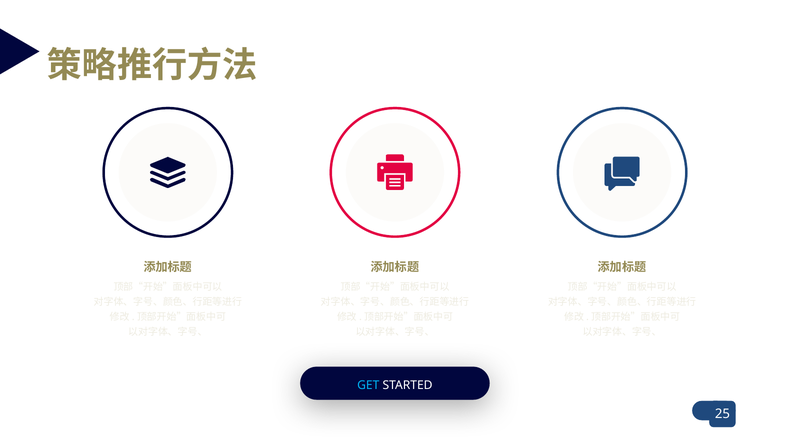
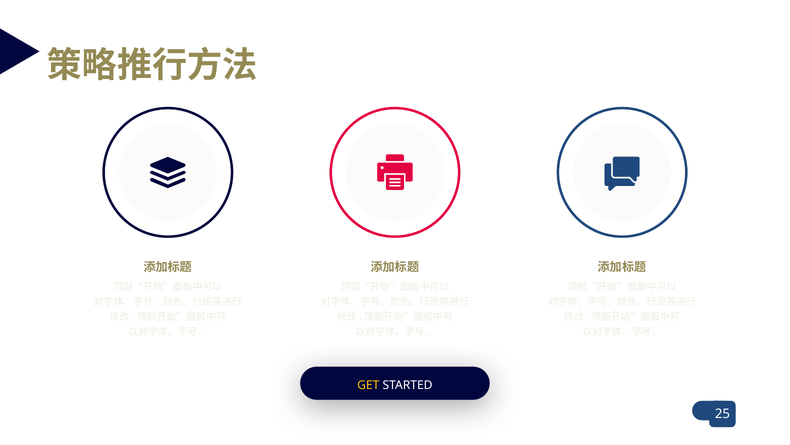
GET colour: light blue -> yellow
